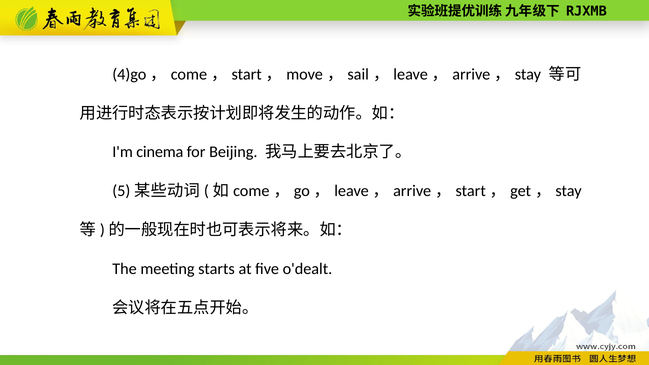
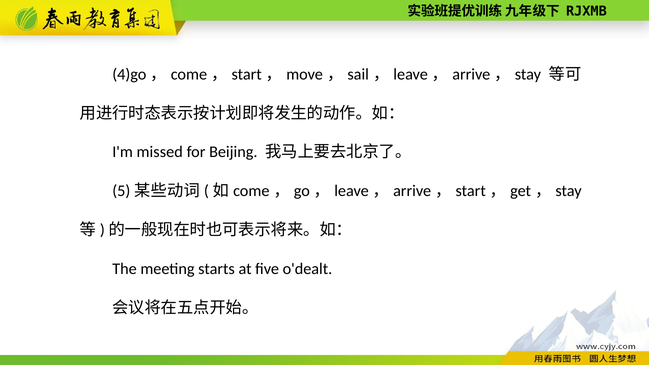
cinema: cinema -> missed
